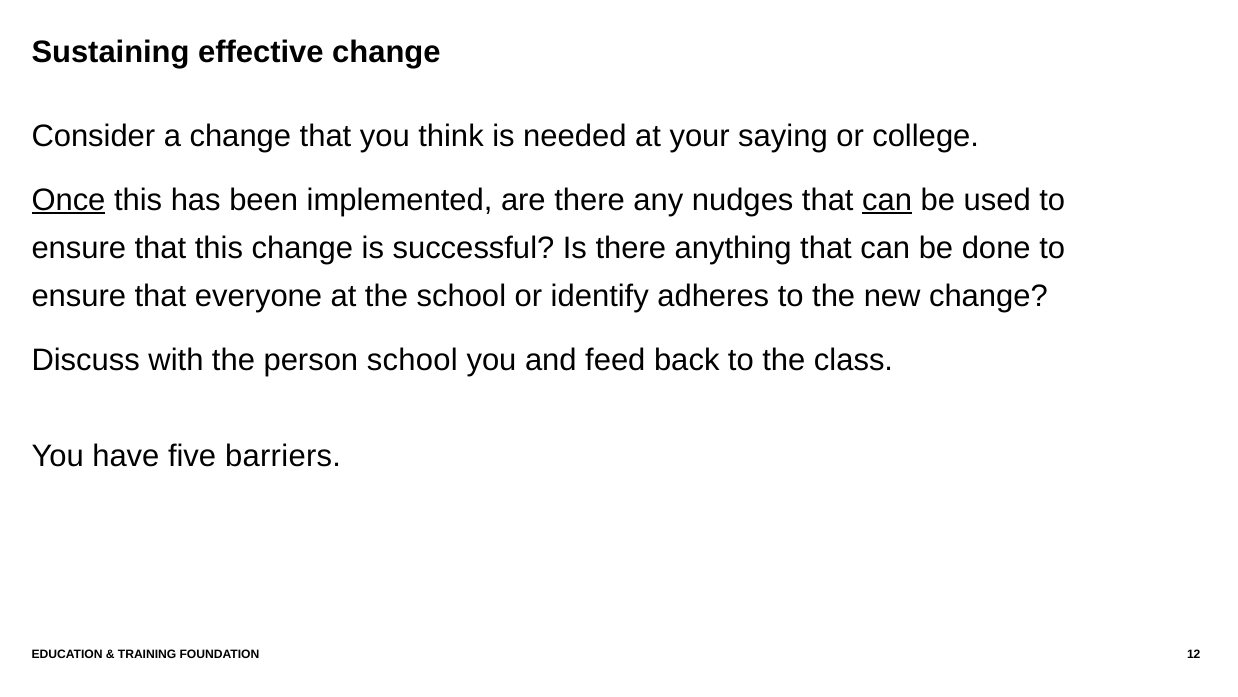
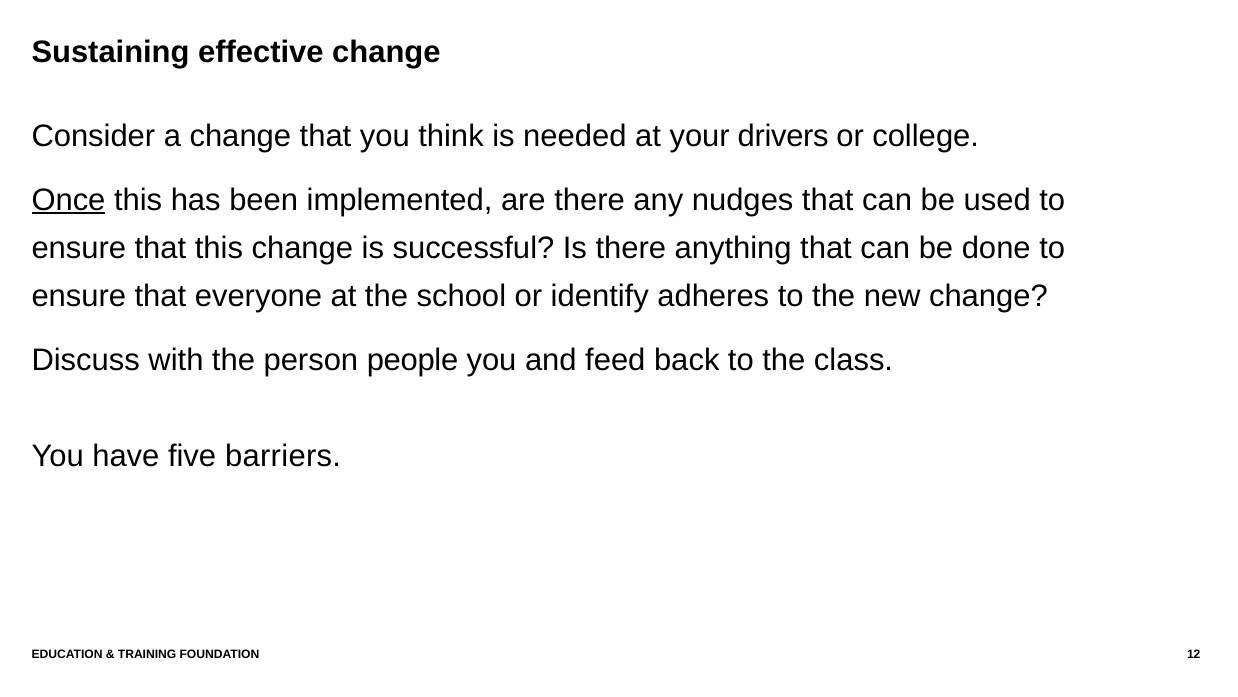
saying: saying -> drivers
can at (887, 200) underline: present -> none
person school: school -> people
